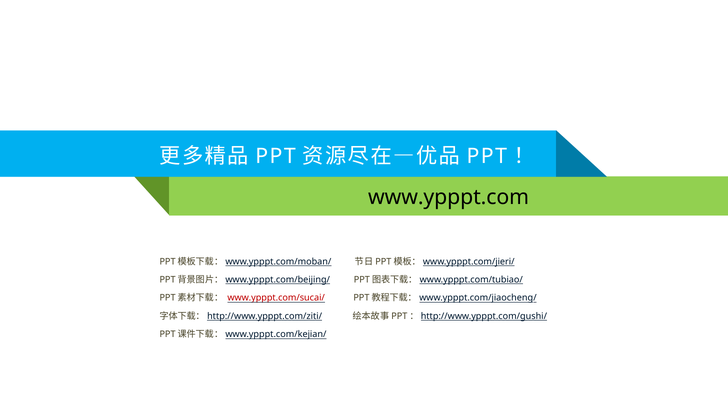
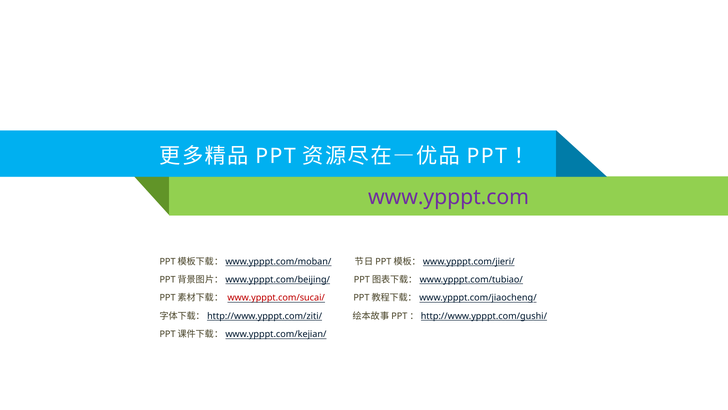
www.ypppt.com colour: black -> purple
